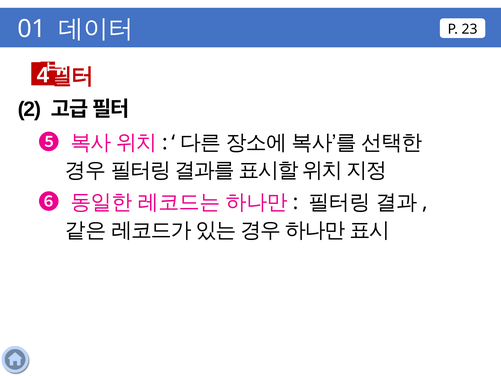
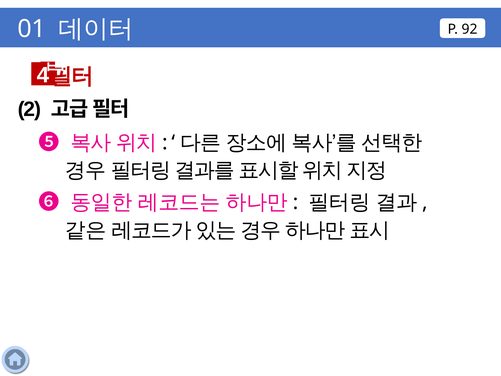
23: 23 -> 92
